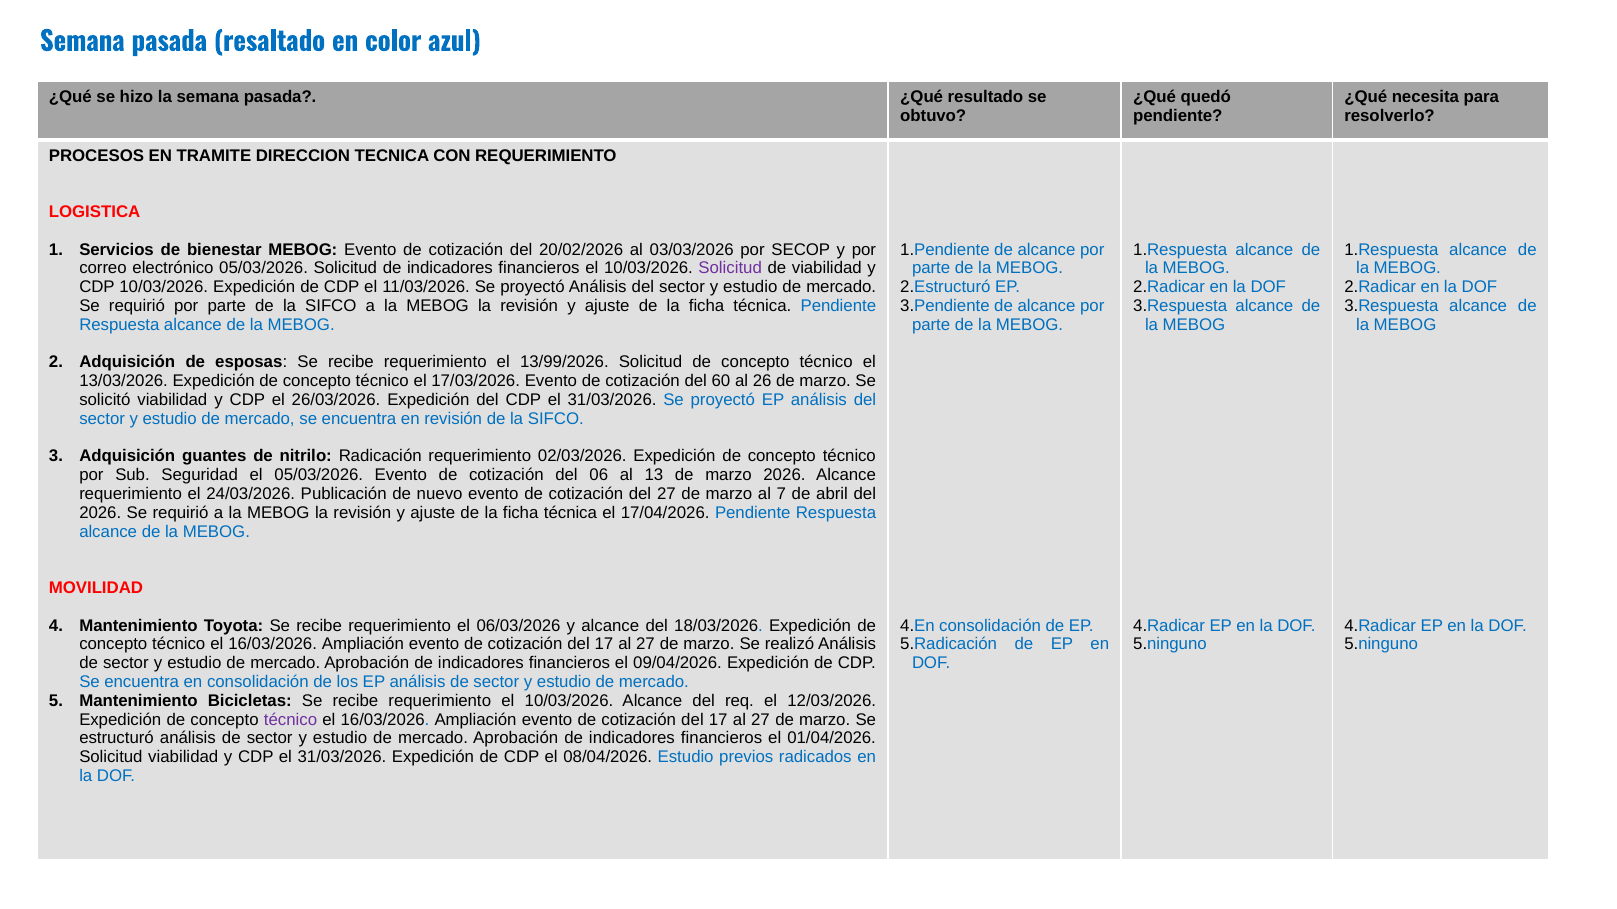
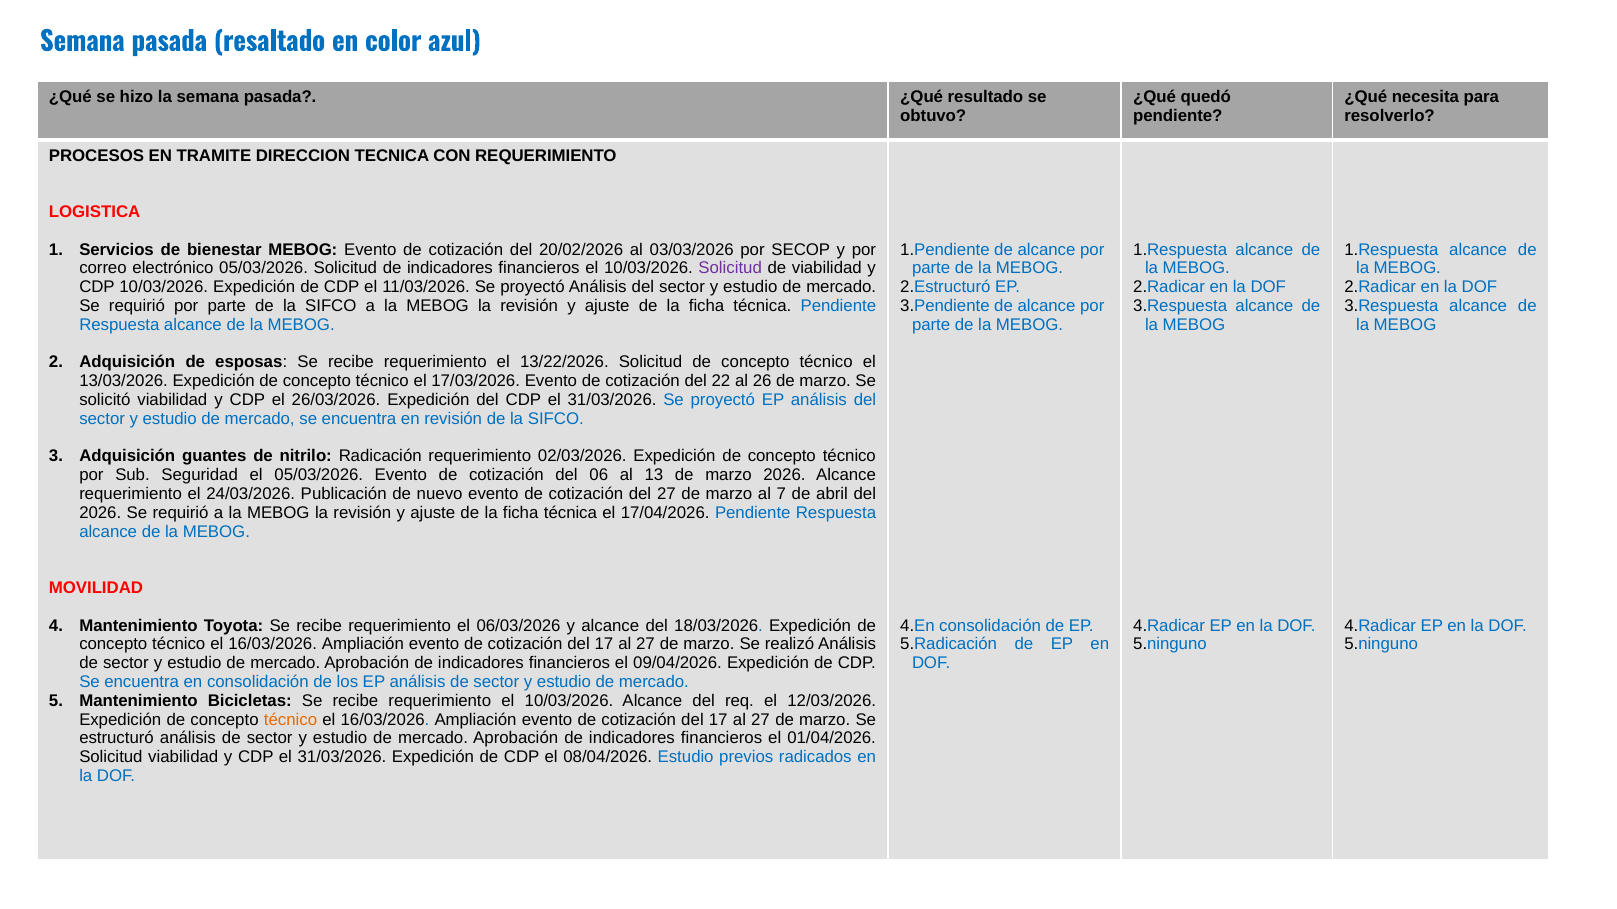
13/99/2026: 13/99/2026 -> 13/22/2026
60: 60 -> 22
técnico at (290, 720) colour: purple -> orange
